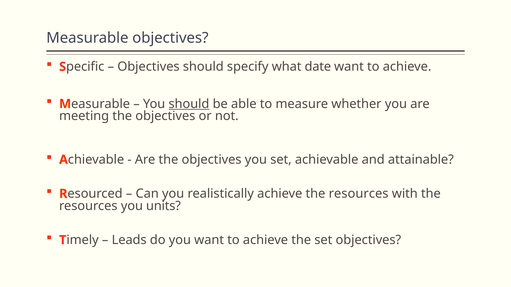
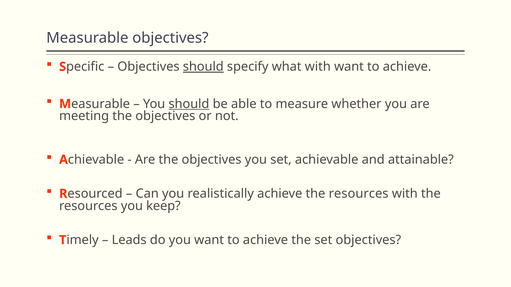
should at (203, 67) underline: none -> present
what date: date -> with
units: units -> keep
